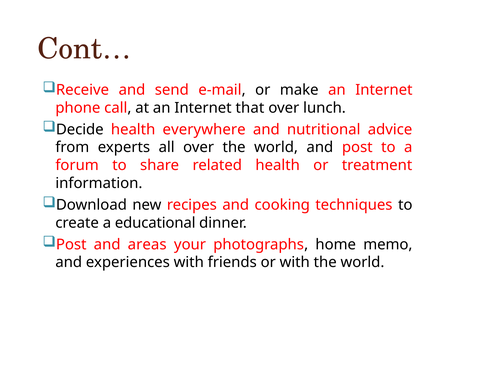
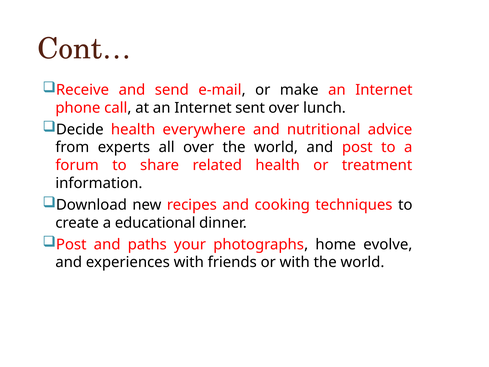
that: that -> sent
areas: areas -> paths
memo: memo -> evolve
